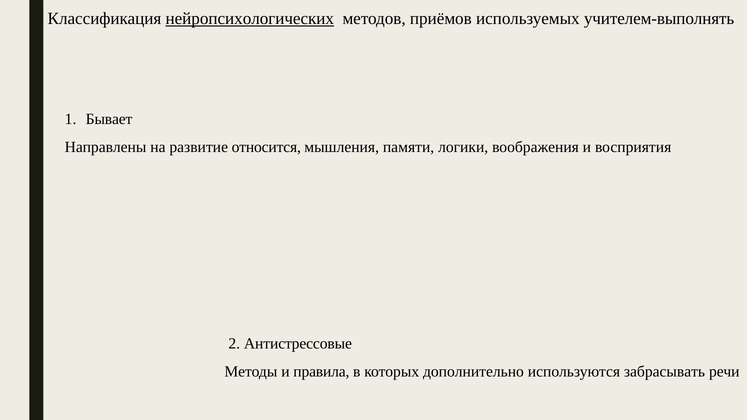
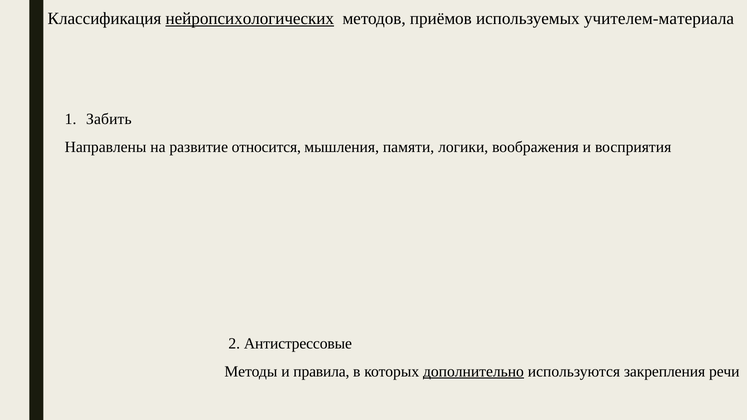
учителем-выполнять: учителем-выполнять -> учителем-материала
Бывает: Бывает -> Забить
дополнительно underline: none -> present
забрасывать: забрасывать -> закрепления
